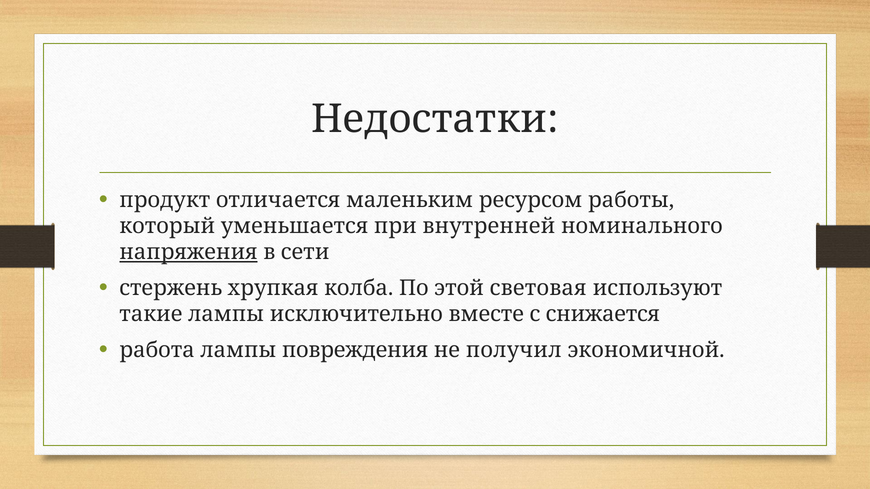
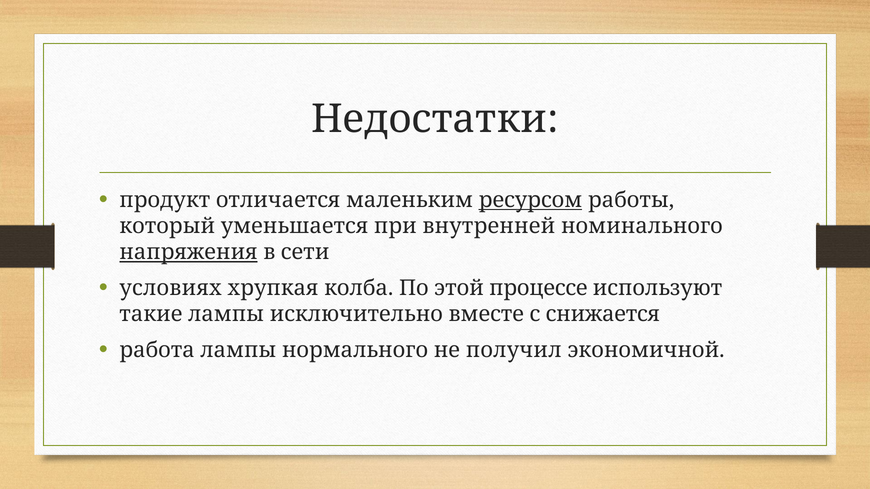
ресурсом underline: none -> present
стержень: стержень -> условиях
световая: световая -> процессе
повреждения: повреждения -> нормального
